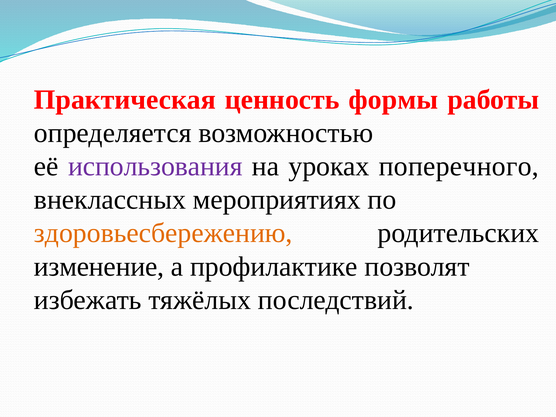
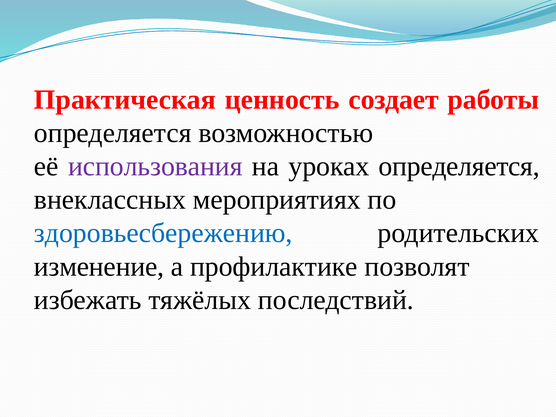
формы: формы -> создает
уроках поперечного: поперечного -> определяется
здоровьесбережению colour: orange -> blue
